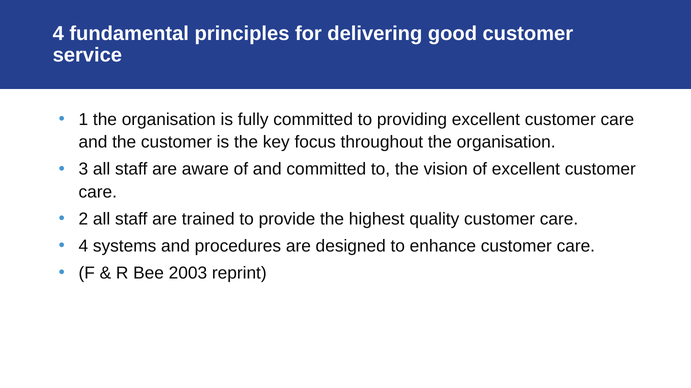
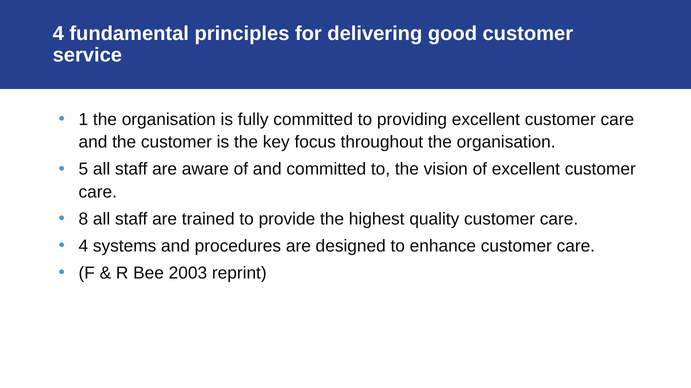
3: 3 -> 5
2: 2 -> 8
